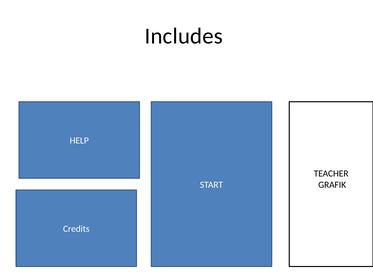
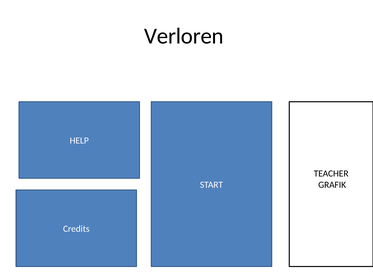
Includes: Includes -> Verloren
